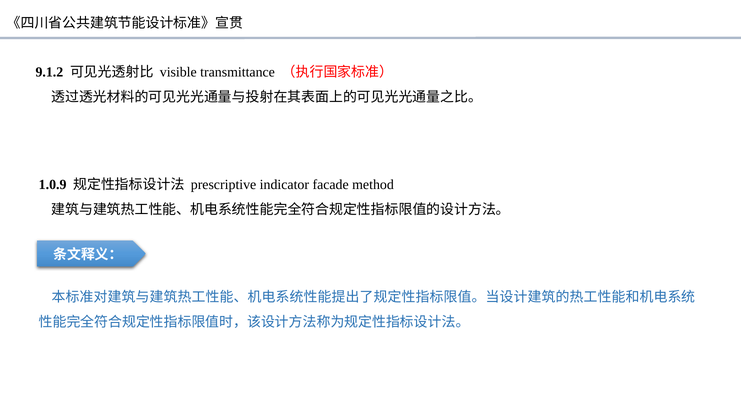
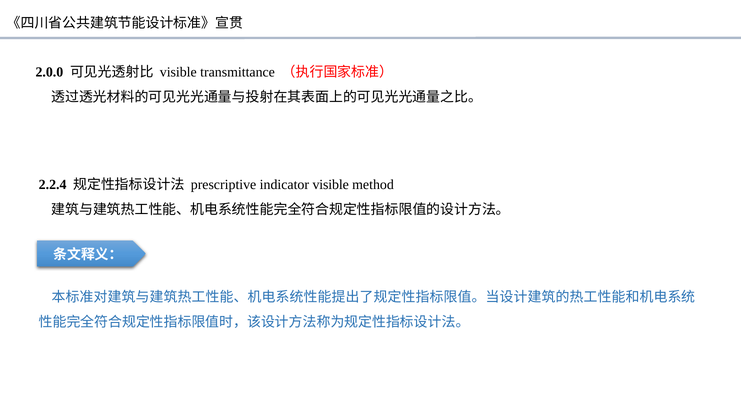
9.1.2: 9.1.2 -> 2.0.0
1.0.9: 1.0.9 -> 2.2.4
indicator facade: facade -> visible
